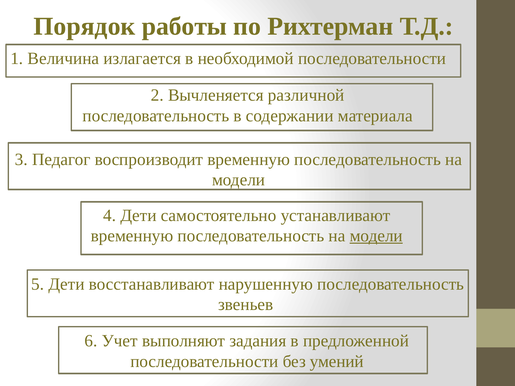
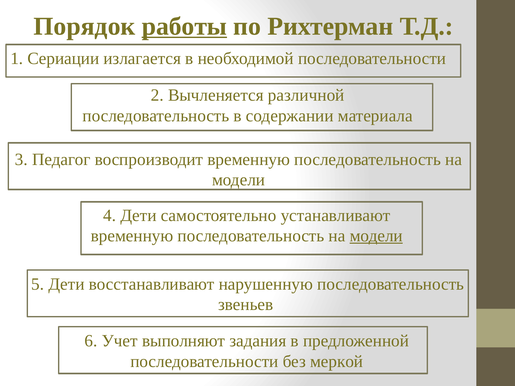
работы underline: none -> present
Величина: Величина -> Сериации
умений: умений -> меркой
